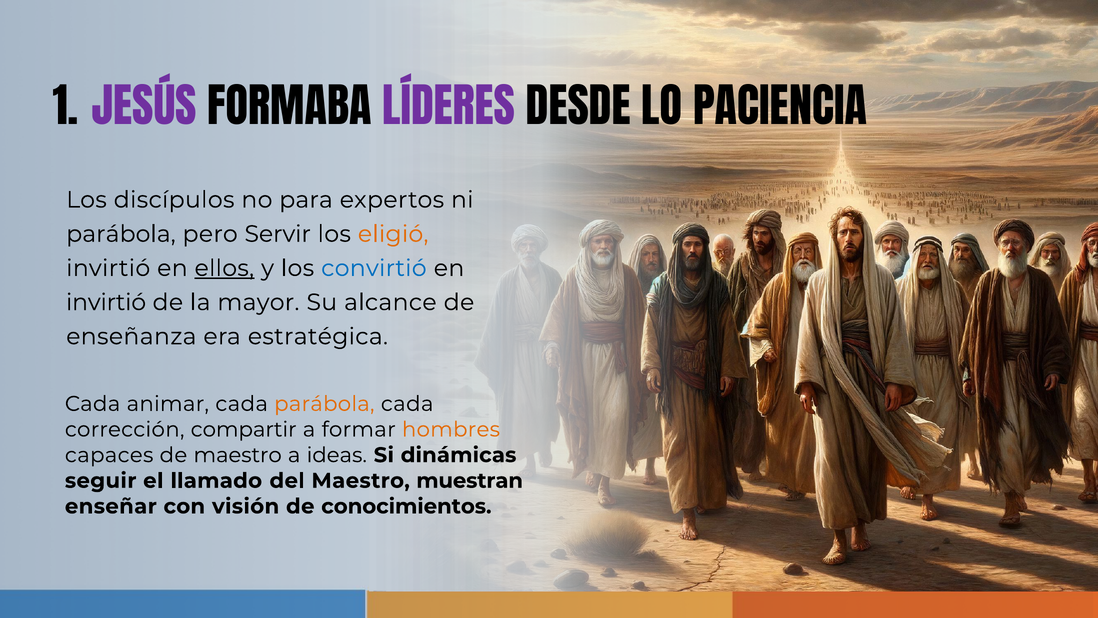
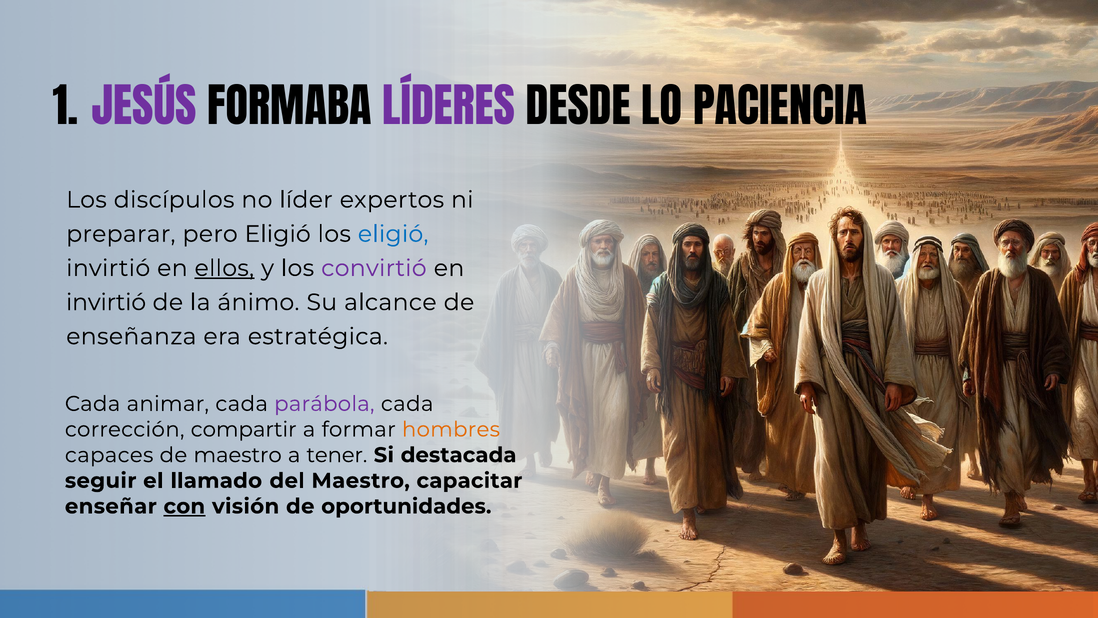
para: para -> líder
parábola at (121, 234): parábola -> preparar
pero Servir: Servir -> Eligió
eligió at (393, 234) colour: orange -> blue
convirtió colour: blue -> purple
mayor: mayor -> ánimo
parábola at (324, 404) colour: orange -> purple
ideas: ideas -> tener
dinámicas: dinámicas -> destacada
muestran: muestran -> capacitar
con underline: none -> present
conocimientos: conocimientos -> oportunidades
